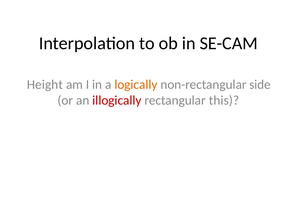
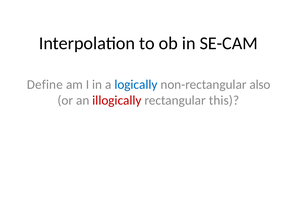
Height: Height -> Define
logically colour: orange -> blue
side: side -> also
